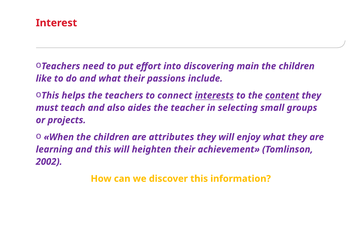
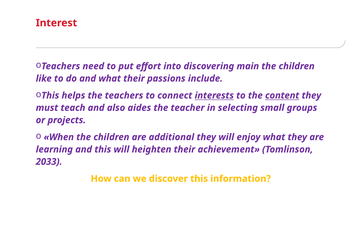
attributes: attributes -> additional
2002: 2002 -> 2033
